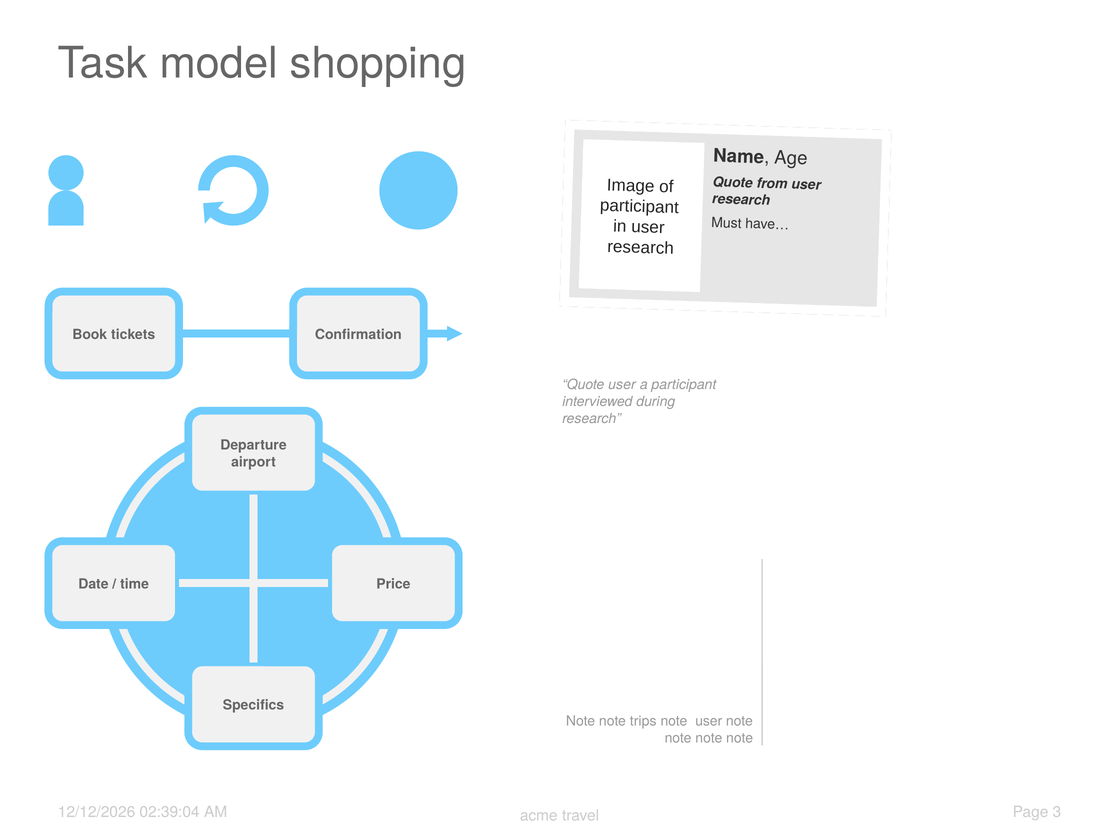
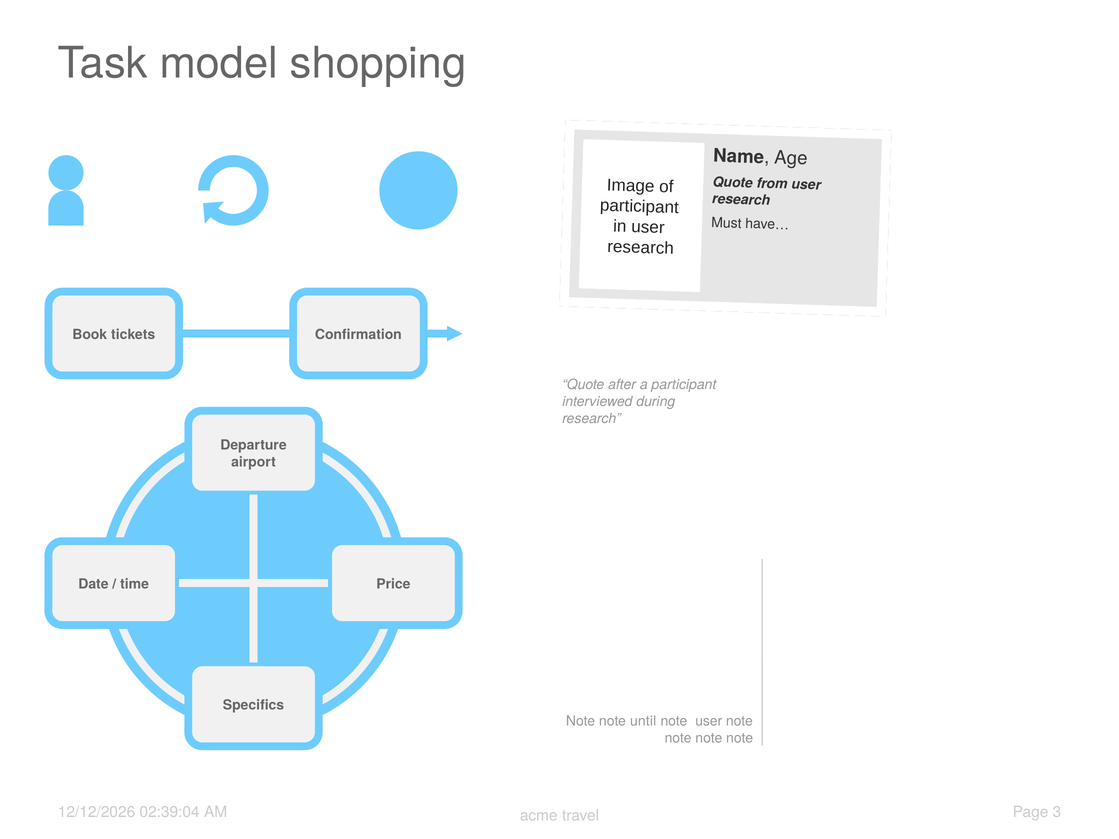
Quote user: user -> after
trips: trips -> until
